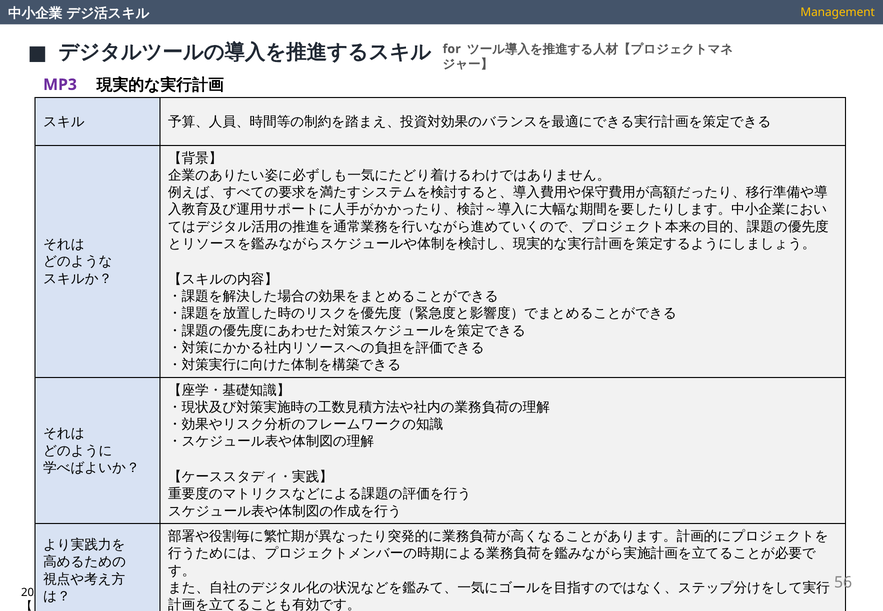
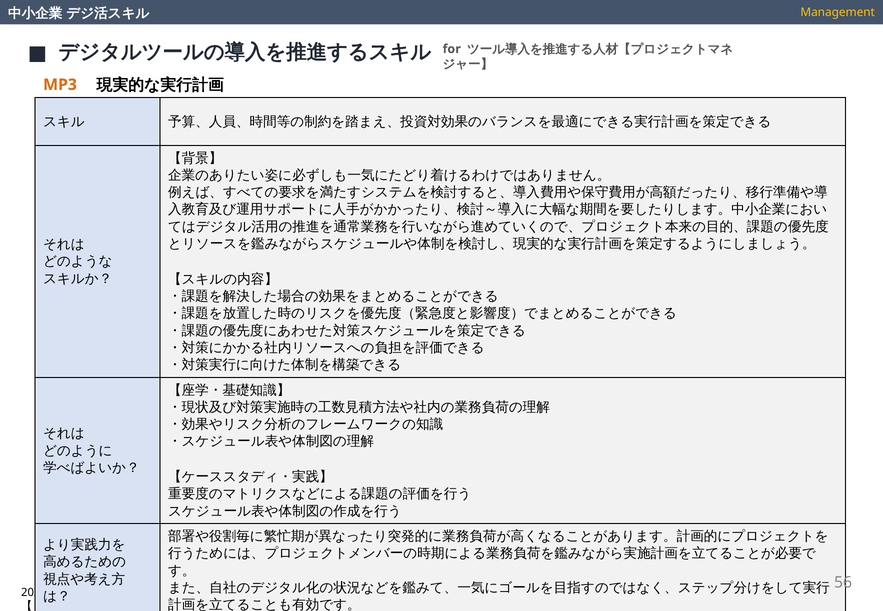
MP3 colour: purple -> orange
